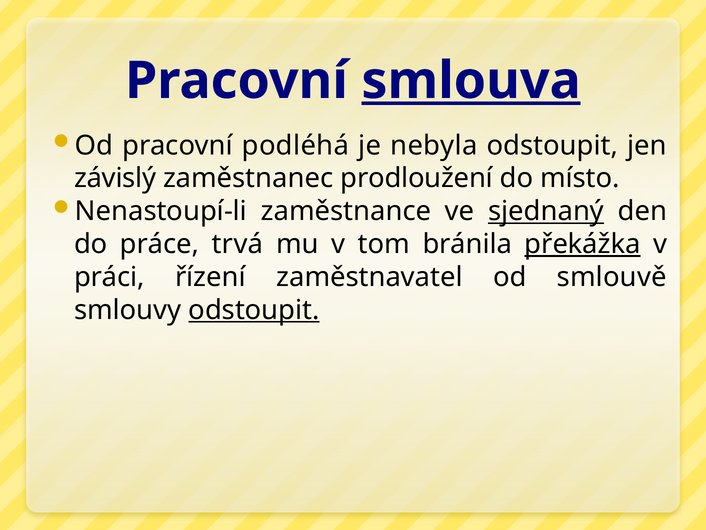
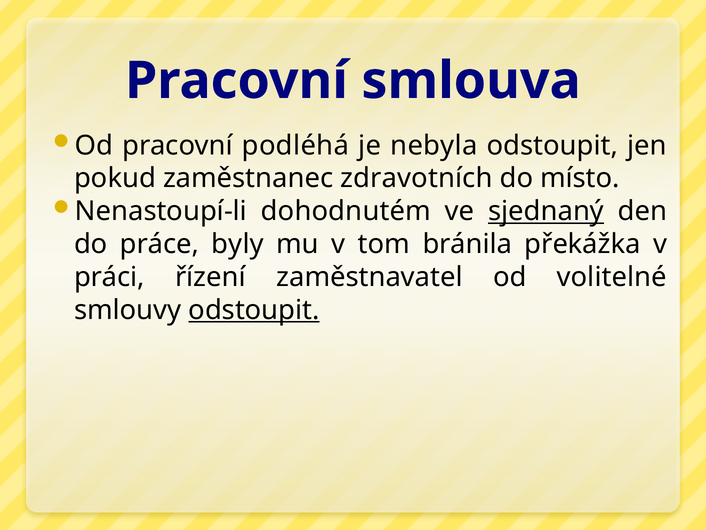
smlouva underline: present -> none
závislý: závislý -> pokud
prodloužení: prodloužení -> zdravotních
zaměstnance: zaměstnance -> dohodnutém
trvá: trvá -> byly
překážka underline: present -> none
smlouvě: smlouvě -> volitelné
